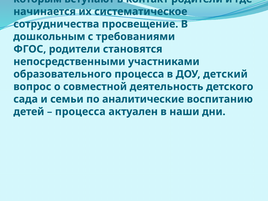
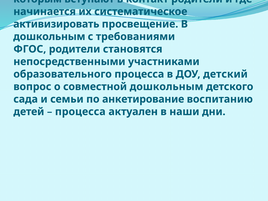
сотрудничества: сотрудничества -> активизировать
совместной деятельность: деятельность -> дошкольным
аналитические: аналитические -> анкетирование
